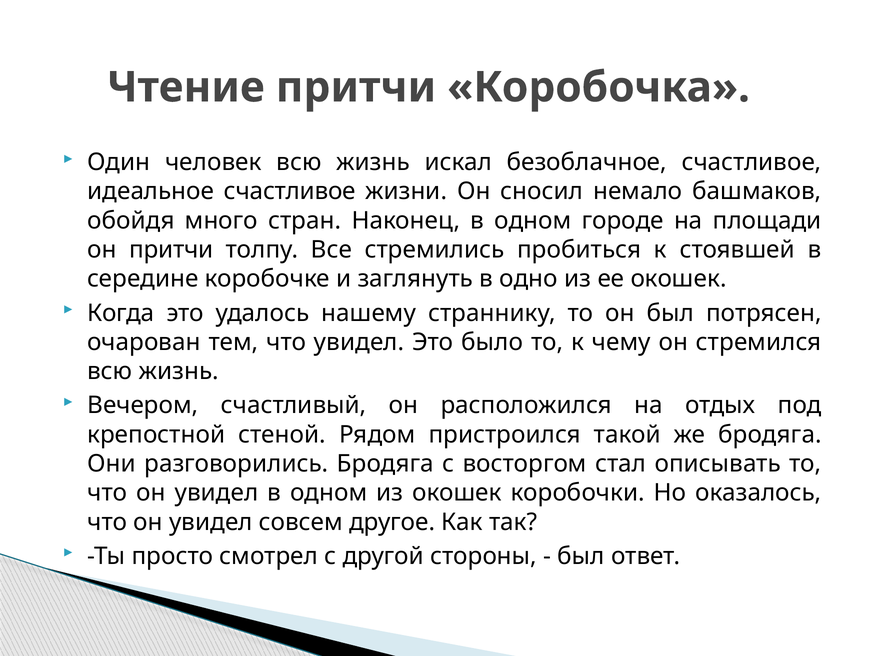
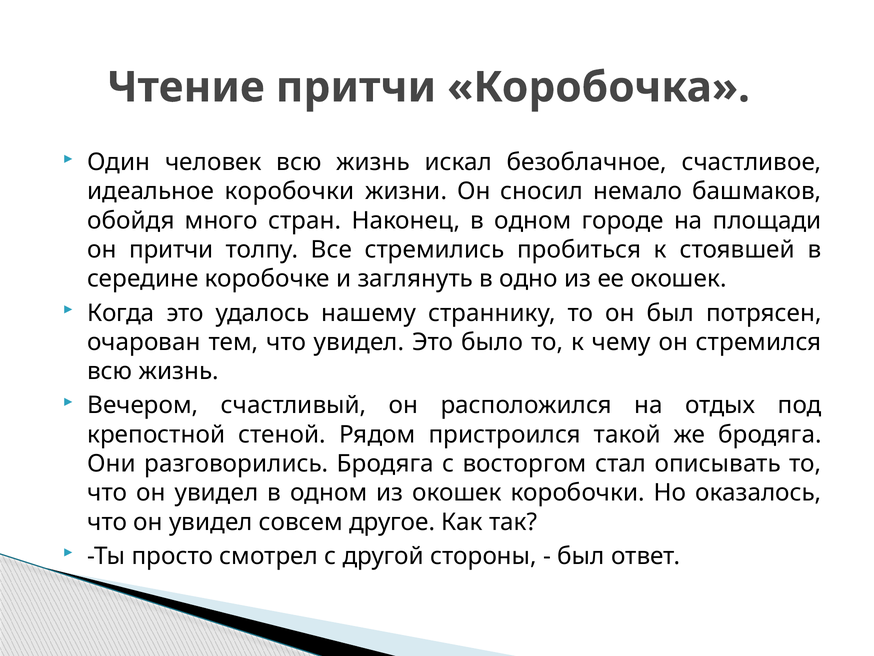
идеальное счастливое: счастливое -> коробочки
